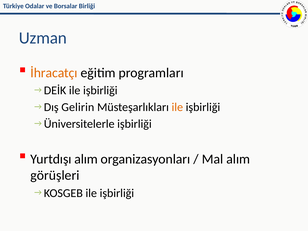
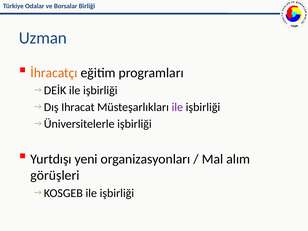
Gelirin: Gelirin -> Ihracat
ile at (177, 107) colour: orange -> purple
Yurtdışı alım: alım -> yeni
